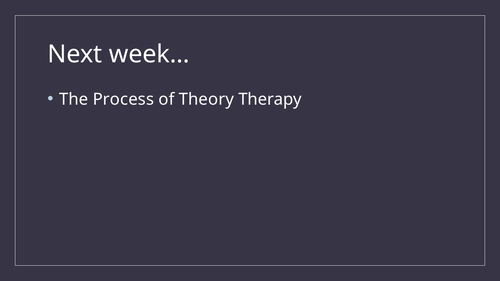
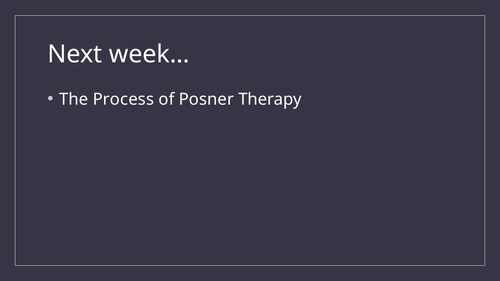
Theory: Theory -> Posner
